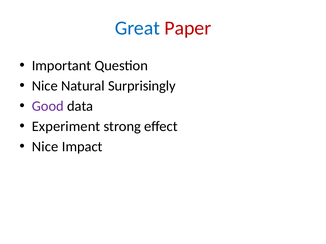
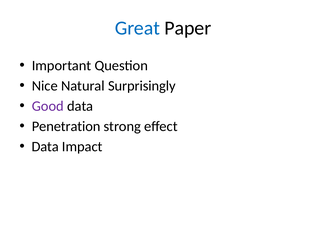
Paper colour: red -> black
Experiment: Experiment -> Penetration
Nice at (45, 147): Nice -> Data
